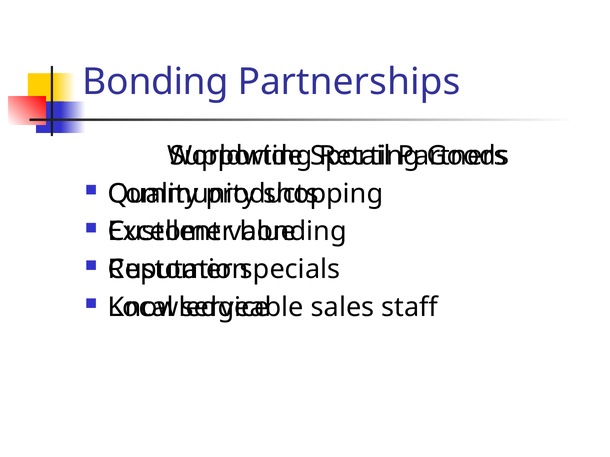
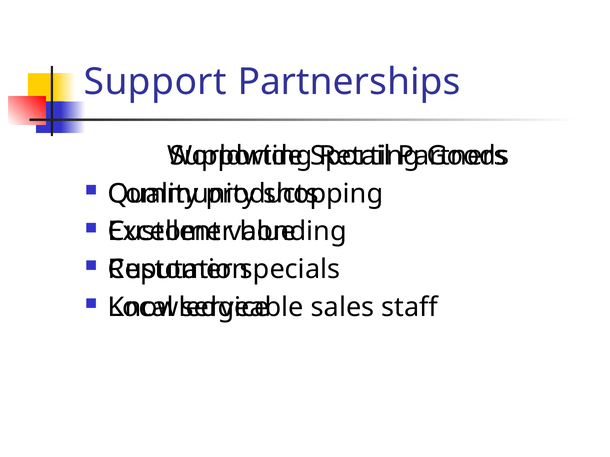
Bonding at (156, 82): Bonding -> Support
